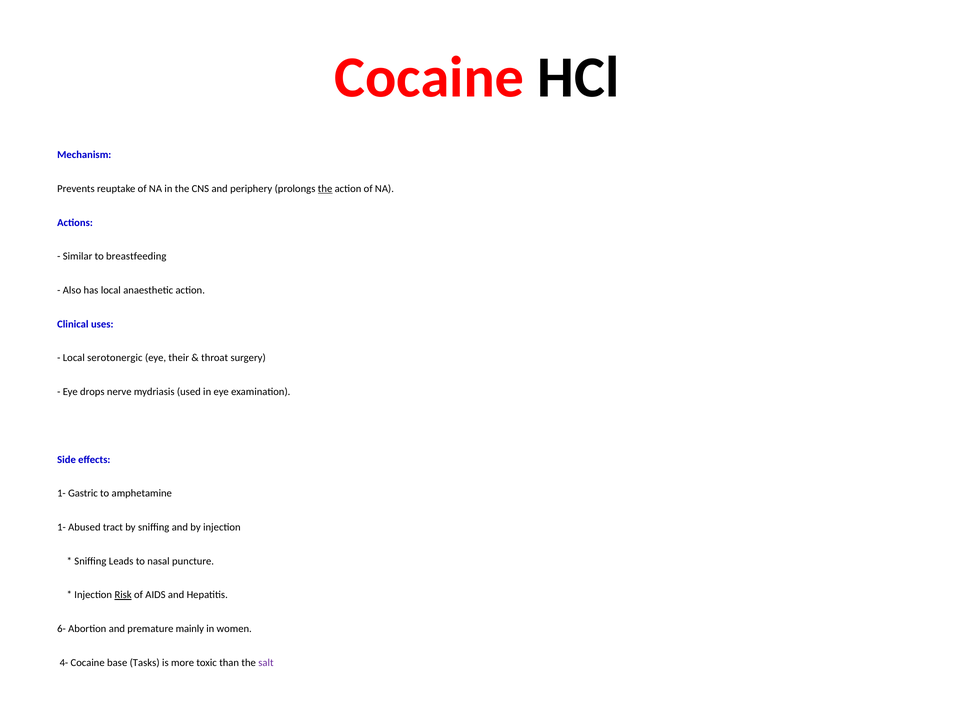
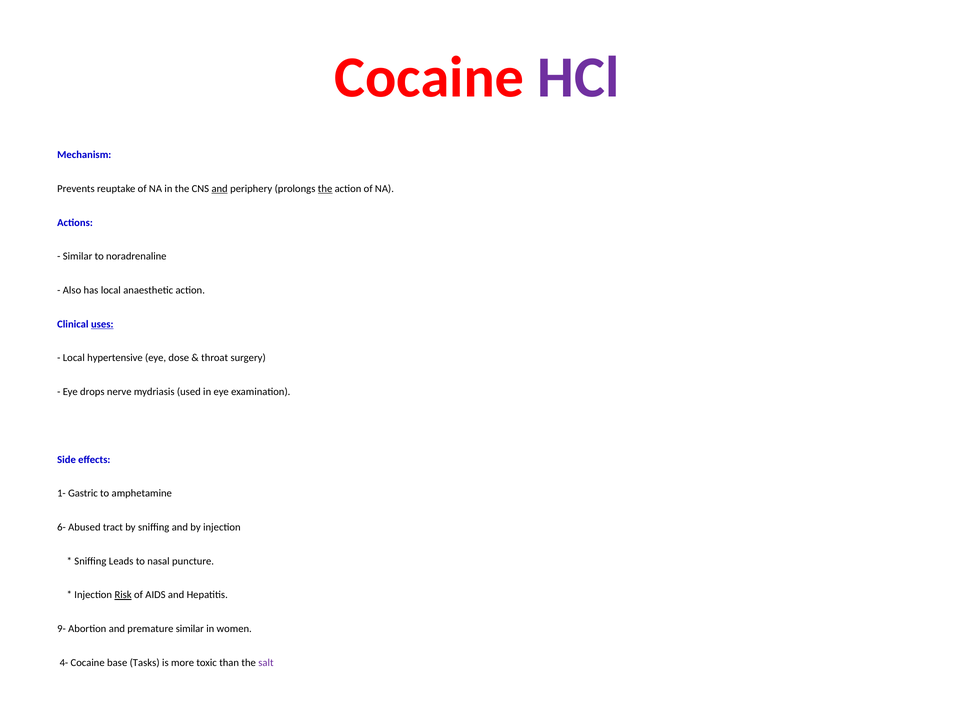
HCl colour: black -> purple
and at (220, 189) underline: none -> present
breastfeeding: breastfeeding -> noradrenaline
uses underline: none -> present
serotonergic: serotonergic -> hypertensive
their: their -> dose
1- at (62, 528): 1- -> 6-
6-: 6- -> 9-
premature mainly: mainly -> similar
